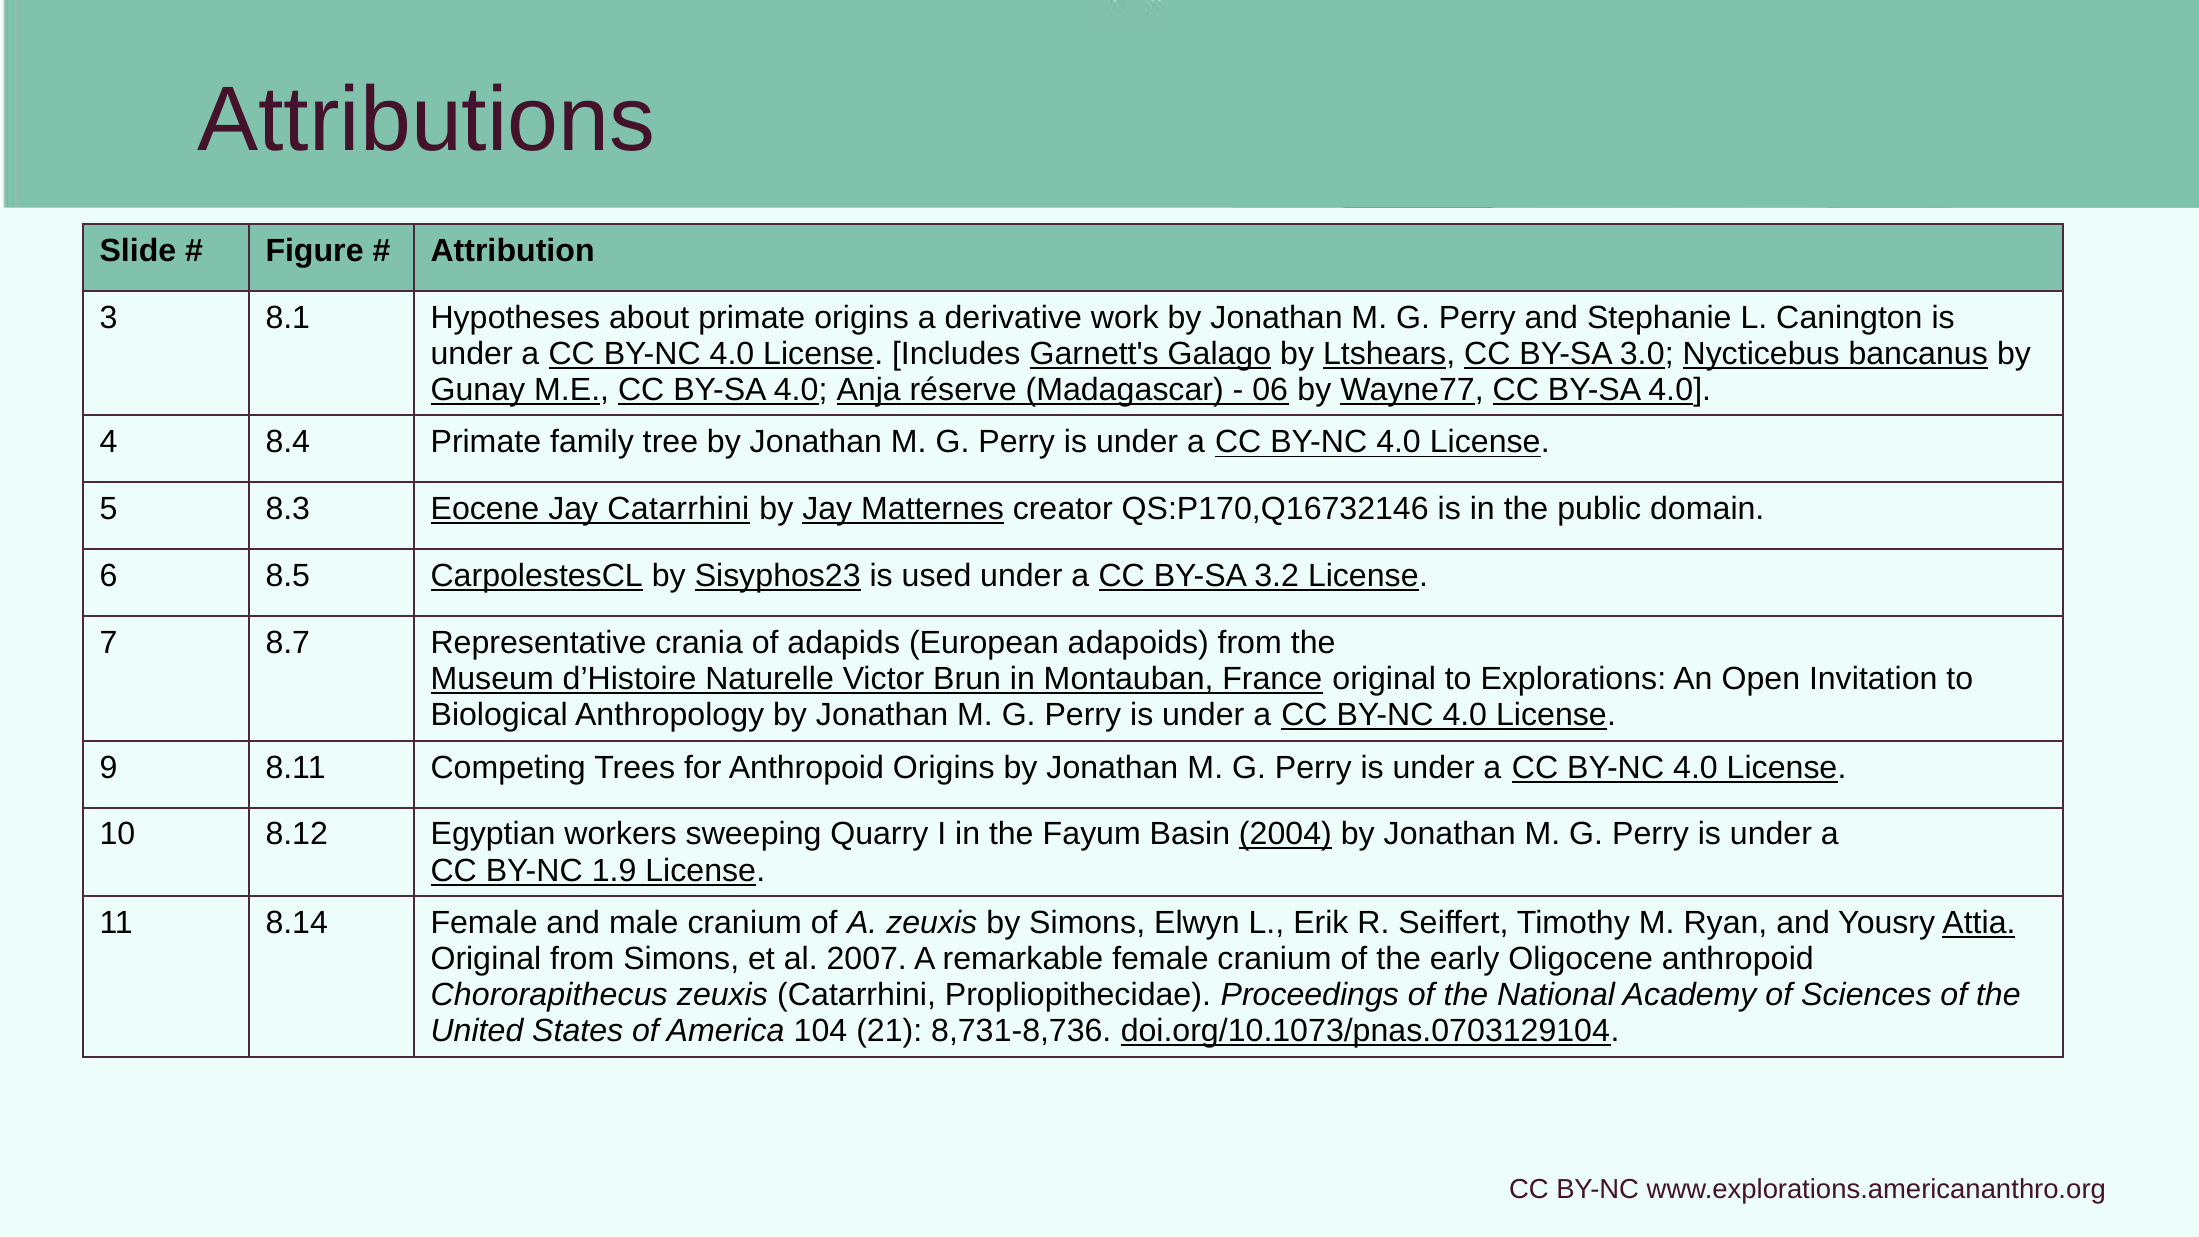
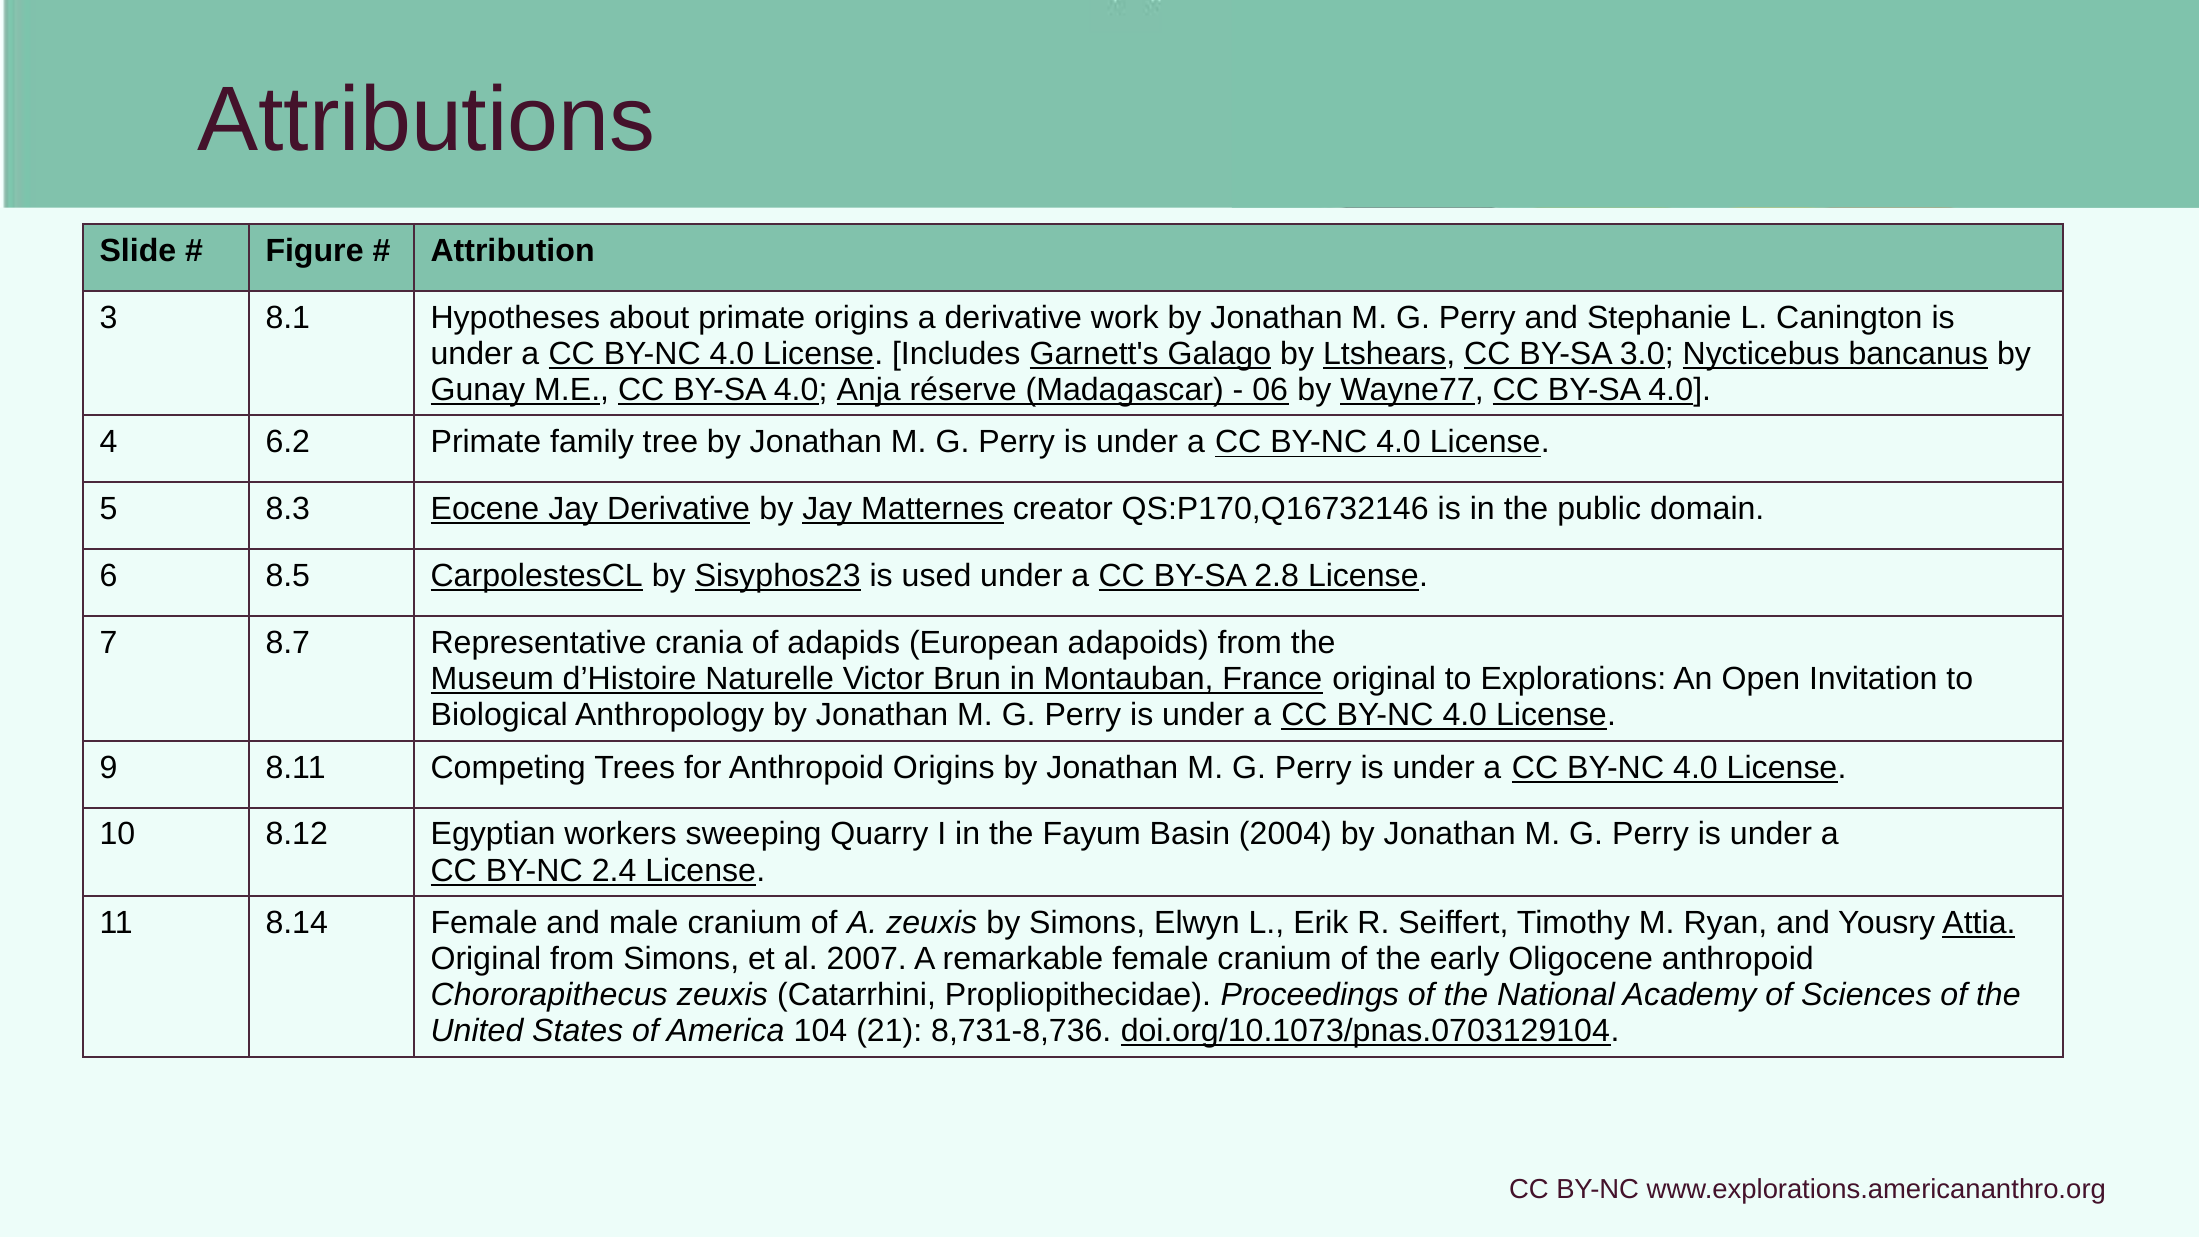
8.4: 8.4 -> 6.2
Jay Catarrhini: Catarrhini -> Derivative
3.2: 3.2 -> 2.8
2004 underline: present -> none
1.9: 1.9 -> 2.4
